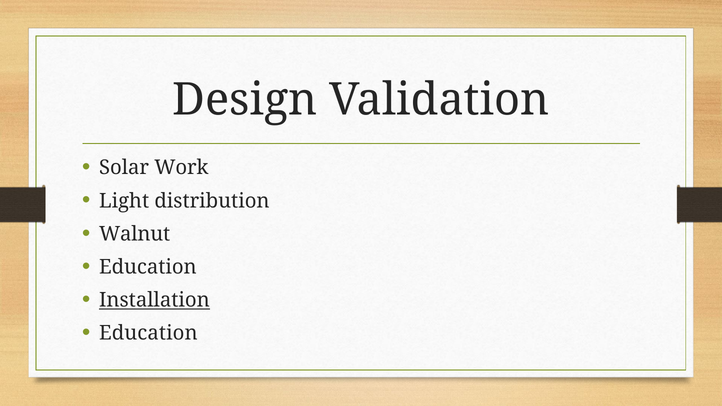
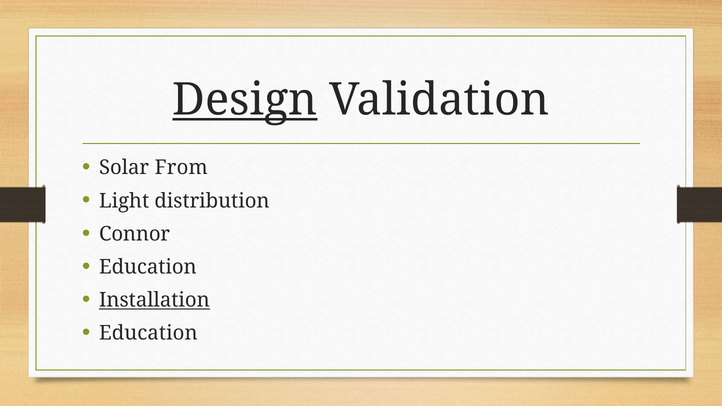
Design underline: none -> present
Work: Work -> From
Walnut: Walnut -> Connor
